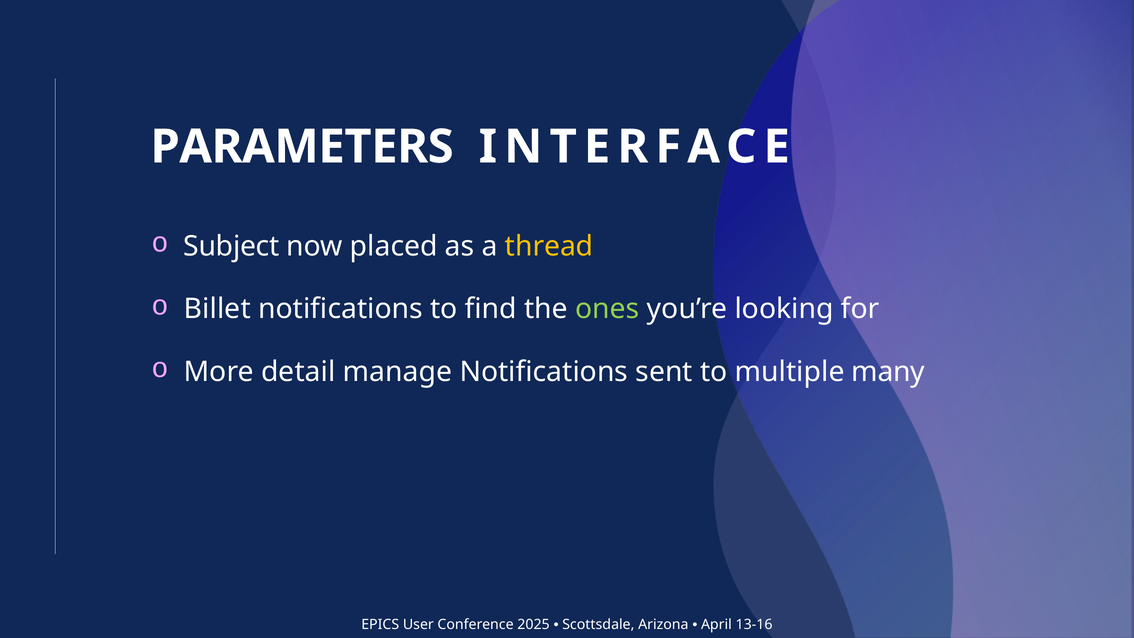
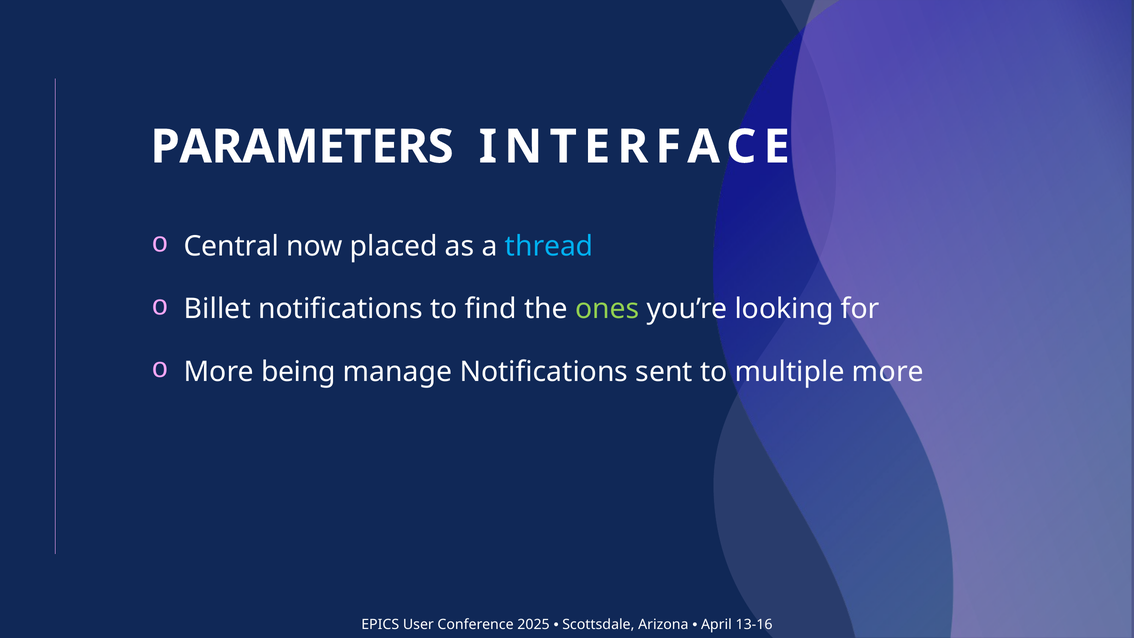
Subject: Subject -> Central
thread colour: yellow -> light blue
detail: detail -> being
multiple many: many -> more
